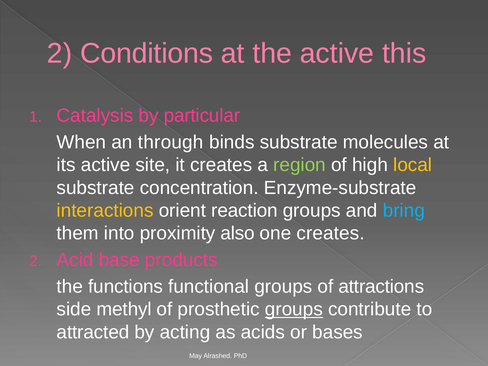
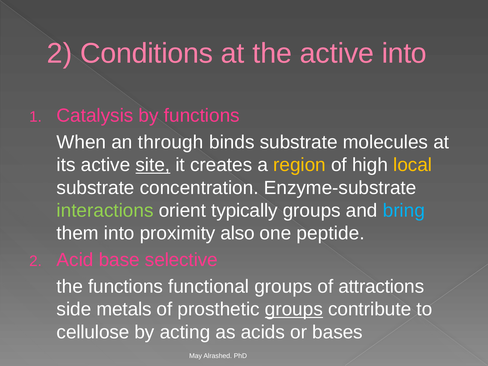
active this: this -> into
by particular: particular -> functions
site underline: none -> present
region colour: light green -> yellow
interactions colour: yellow -> light green
reaction: reaction -> typically
one creates: creates -> peptide
products: products -> selective
methyl: methyl -> metals
attracted: attracted -> cellulose
